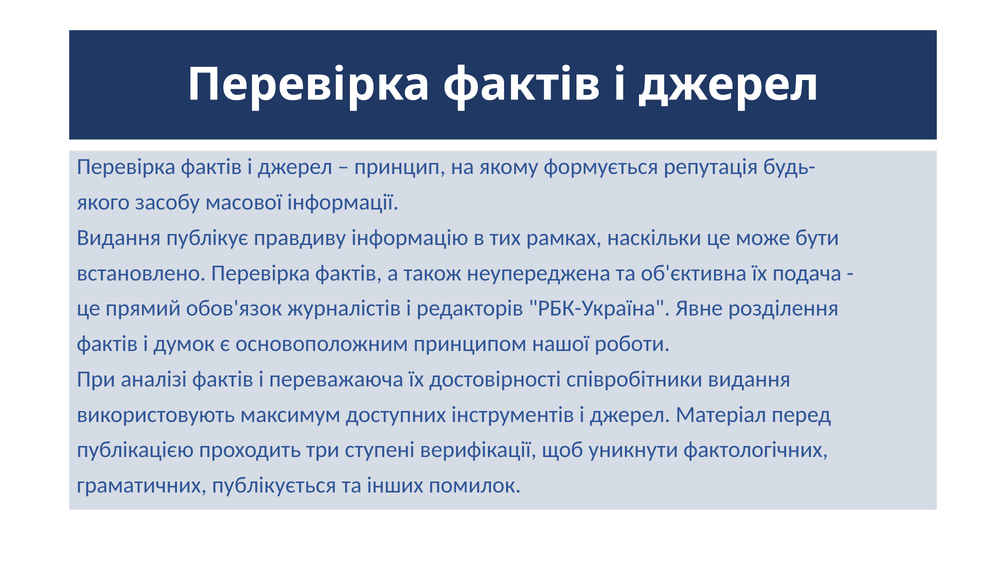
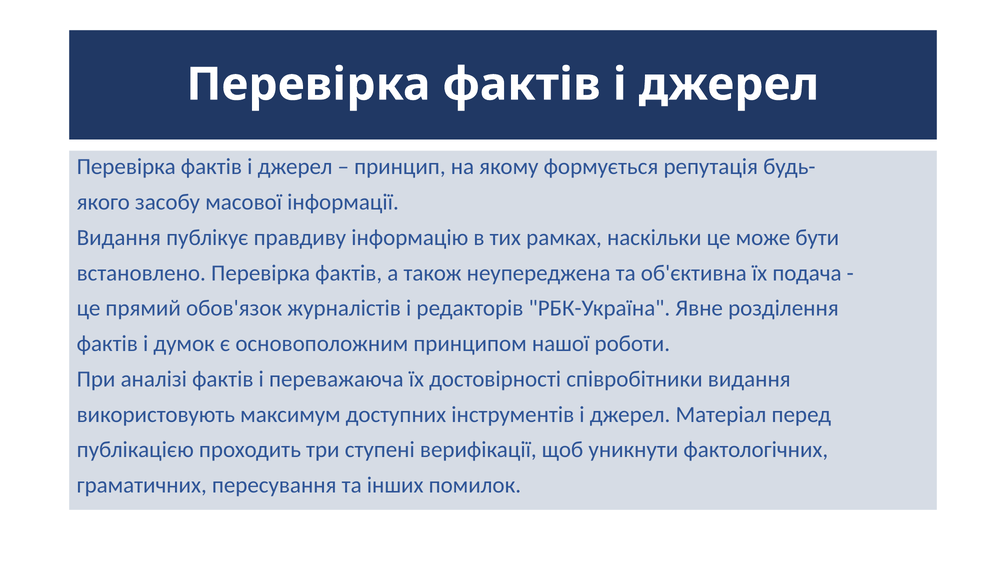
публікується: публікується -> пересування
